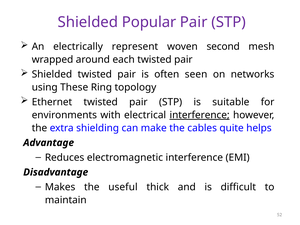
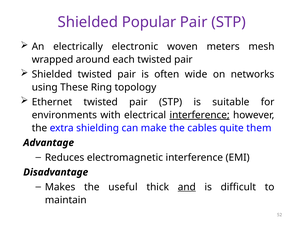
represent: represent -> electronic
second: second -> meters
seen: seen -> wide
helps: helps -> them
and underline: none -> present
